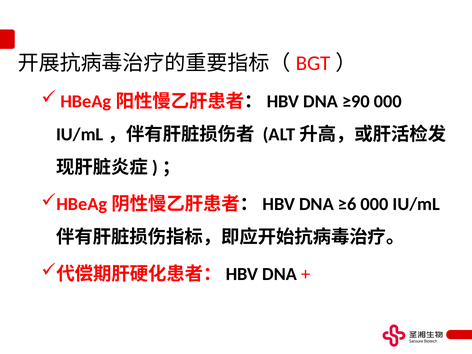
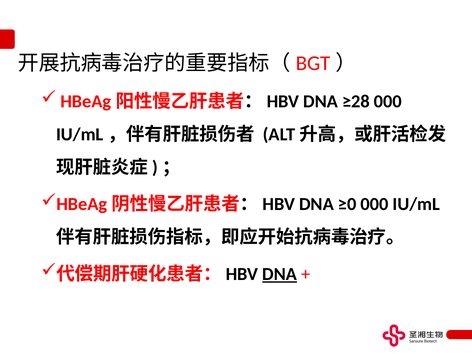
≥90: ≥90 -> ≥28
≥6: ≥6 -> ≥0
DNA at (280, 274) underline: none -> present
